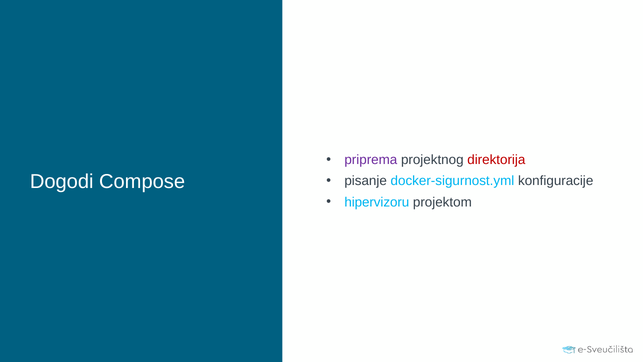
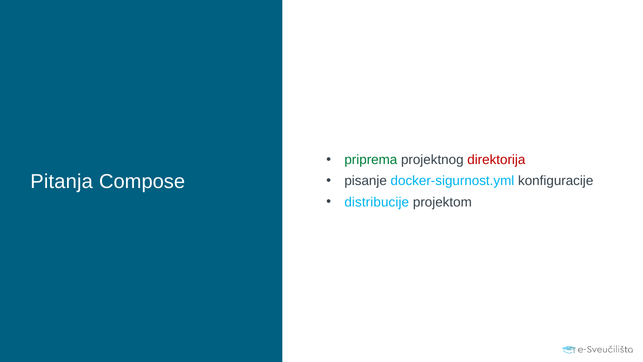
priprema colour: purple -> green
Dogodi: Dogodi -> Pitanja
hipervizoru: hipervizoru -> distribucije
